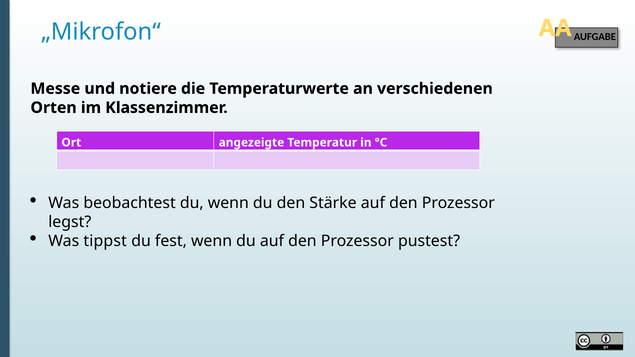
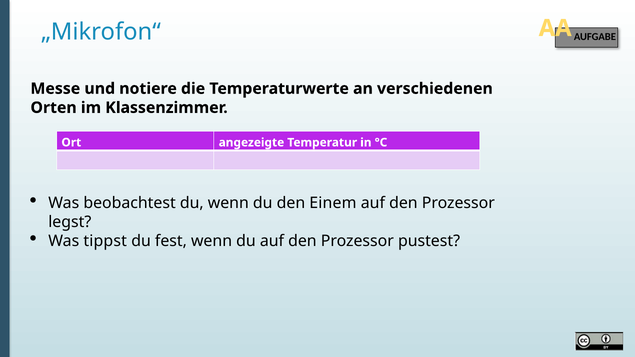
Stärke: Stärke -> Einem
